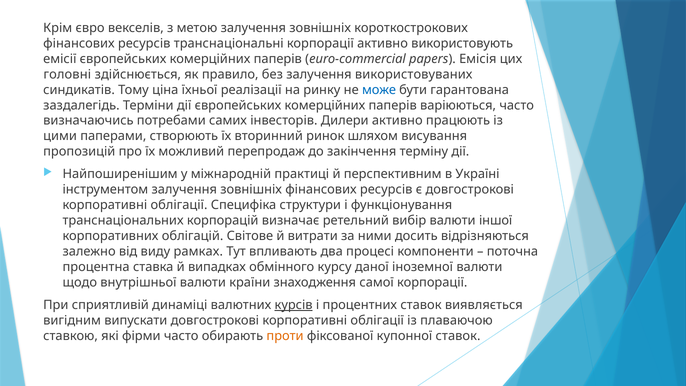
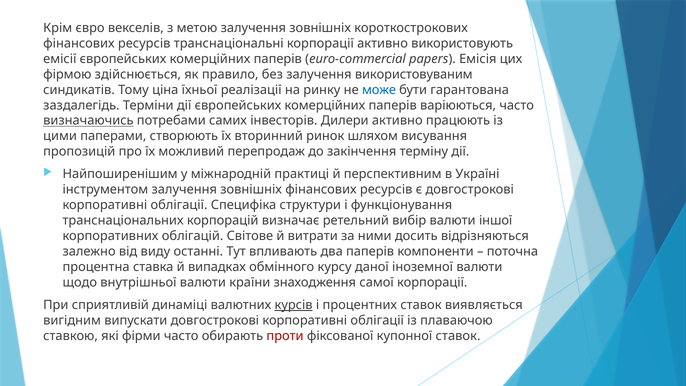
головні: головні -> фірмою
використовуваних: використовуваних -> використовуваним
визначаючись underline: none -> present
рамках: рамках -> останні
два процесі: процесі -> паперів
проти colour: orange -> red
